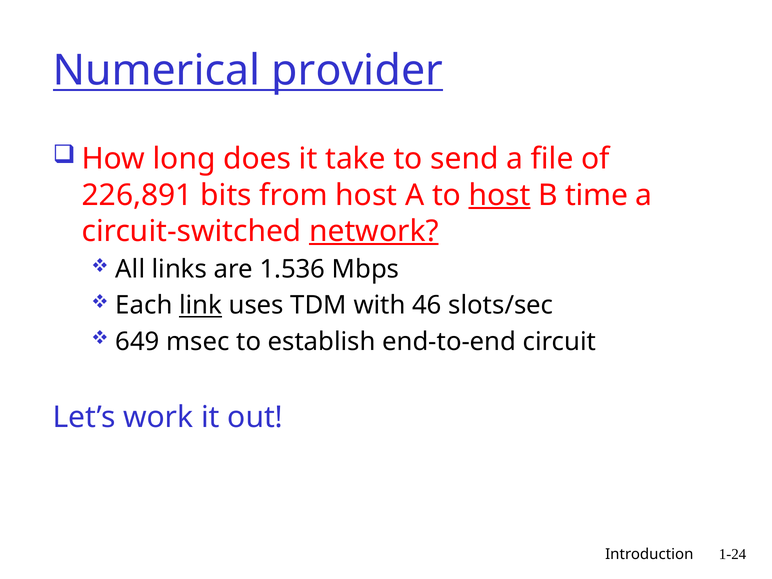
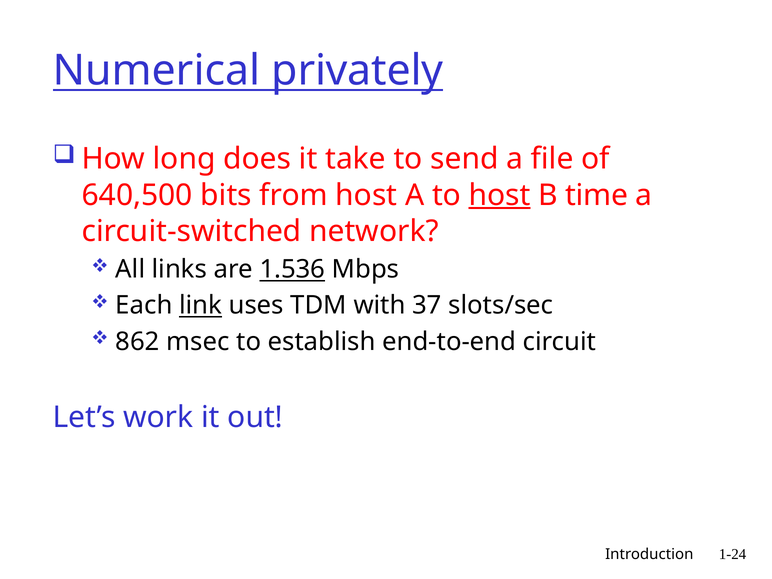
provider: provider -> privately
226,891: 226,891 -> 640,500
network underline: present -> none
1.536 underline: none -> present
46: 46 -> 37
649: 649 -> 862
